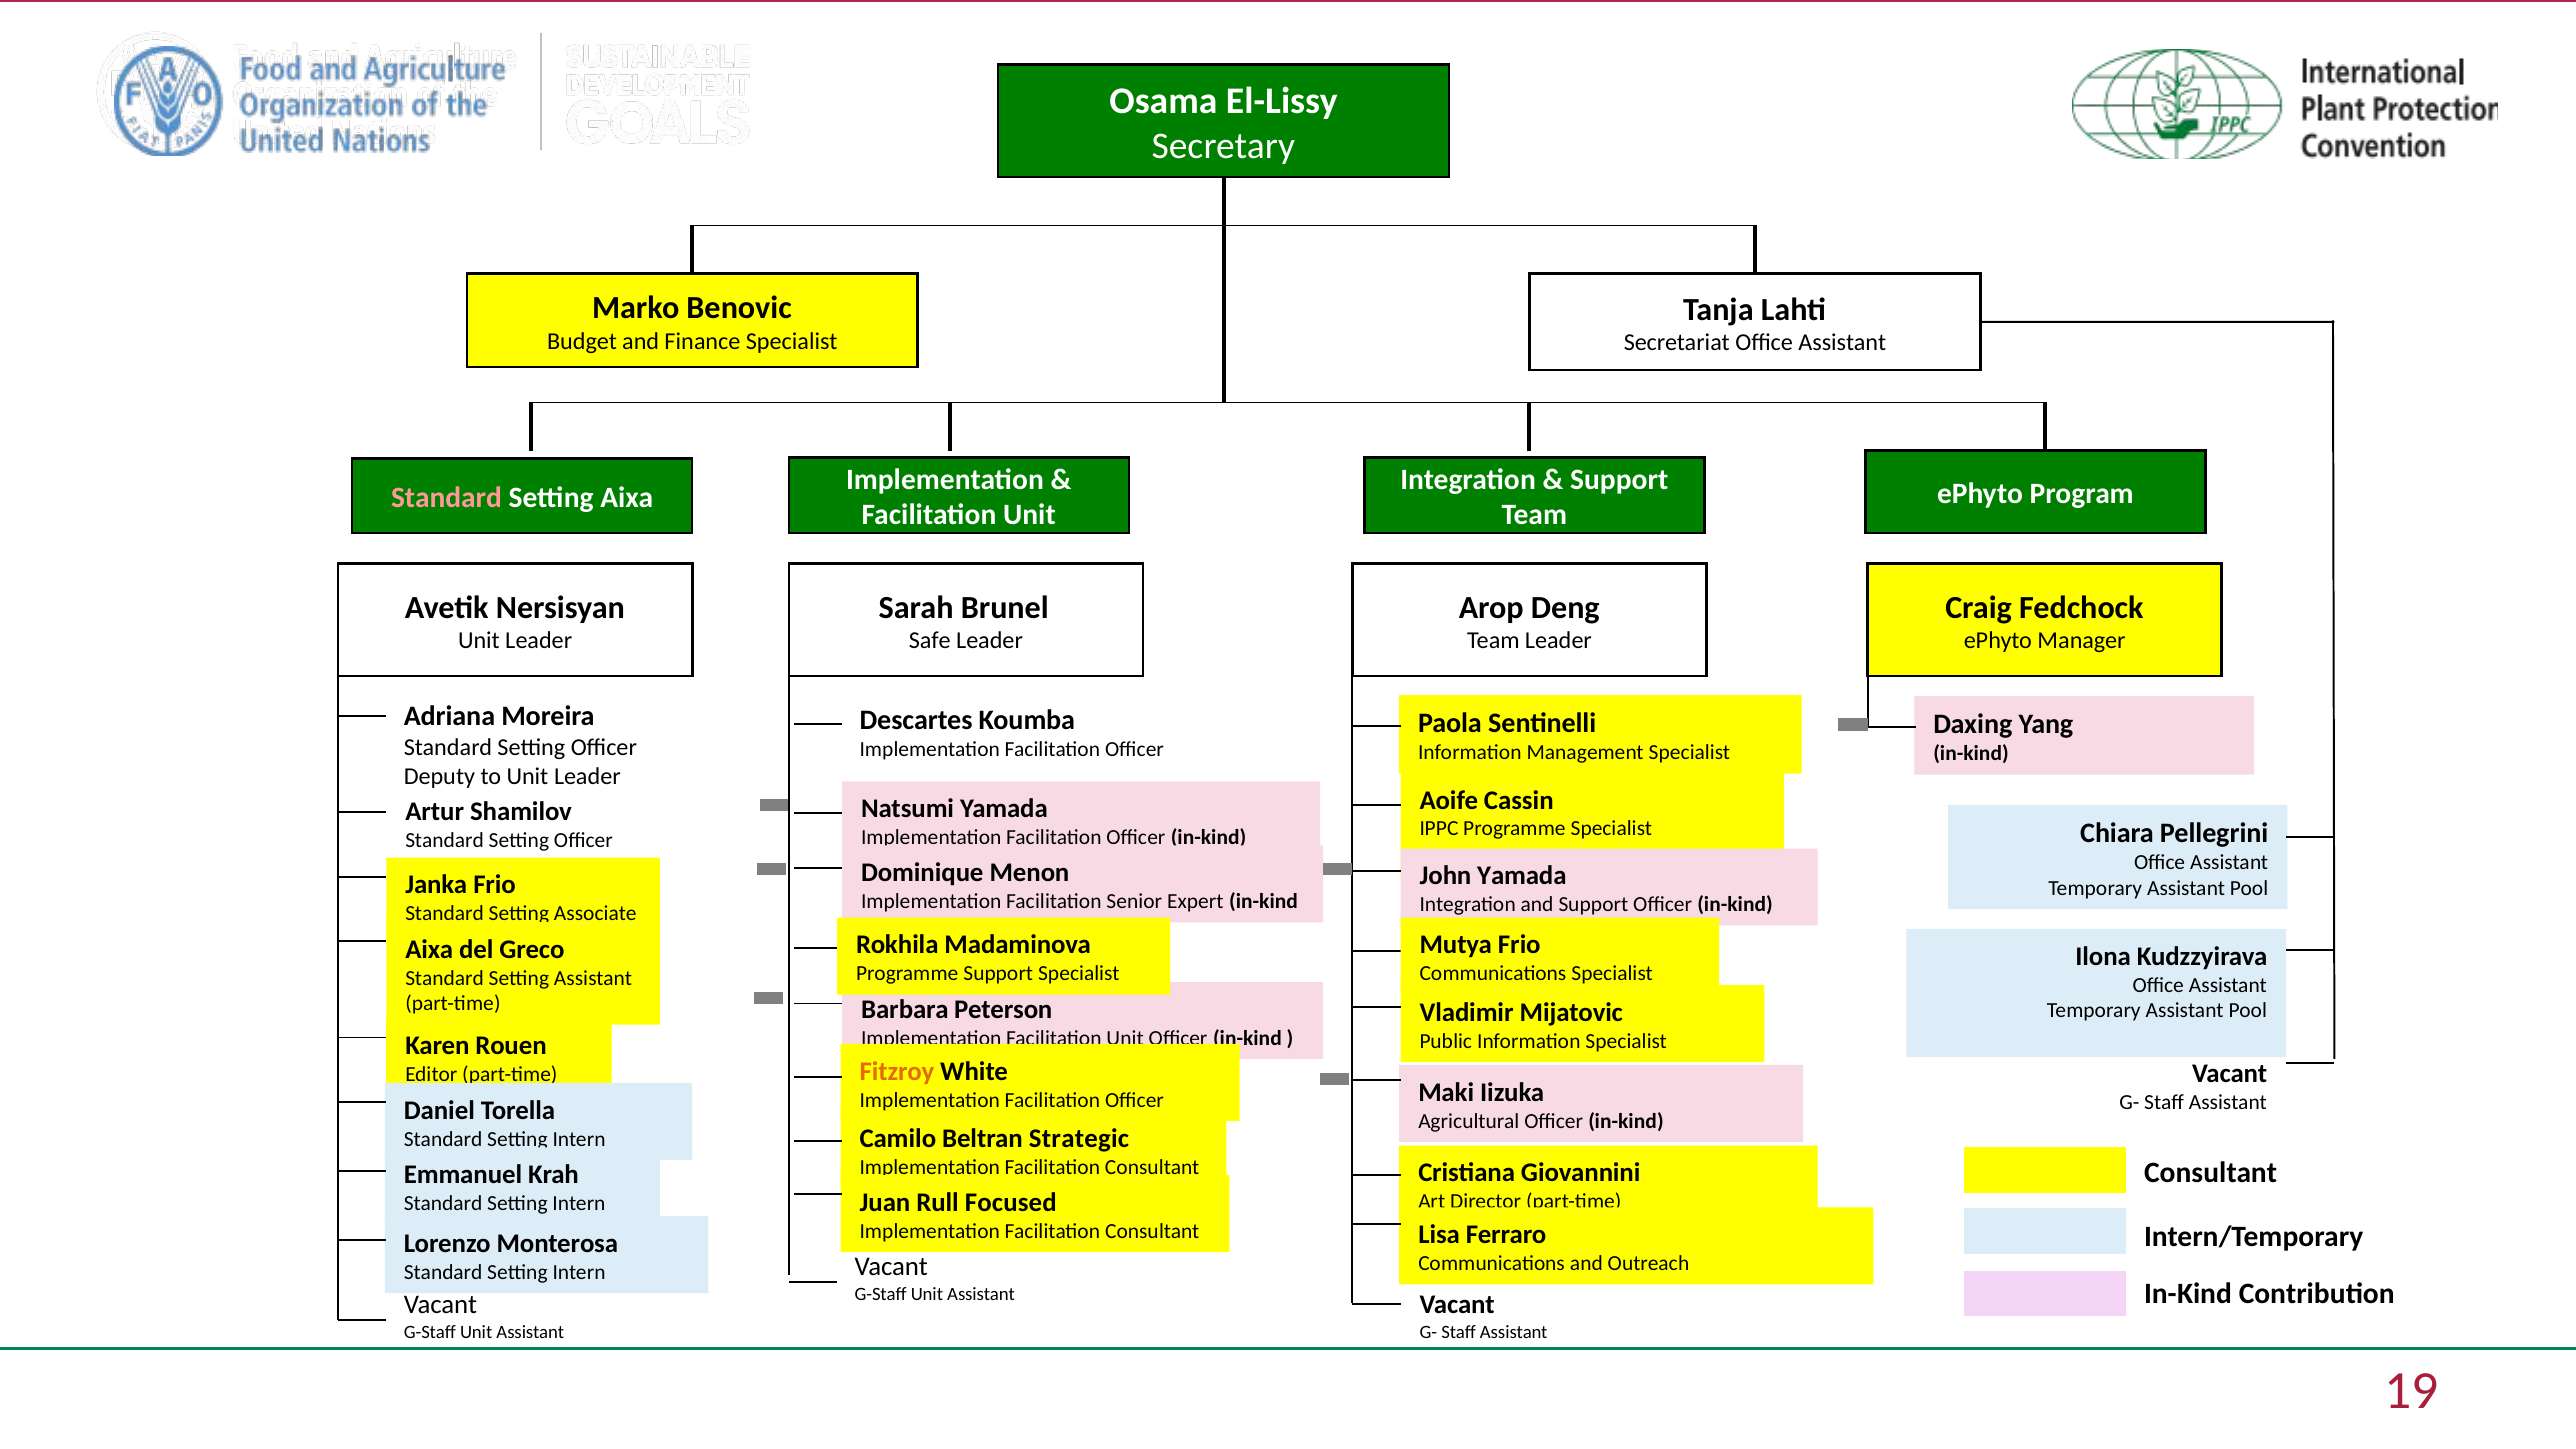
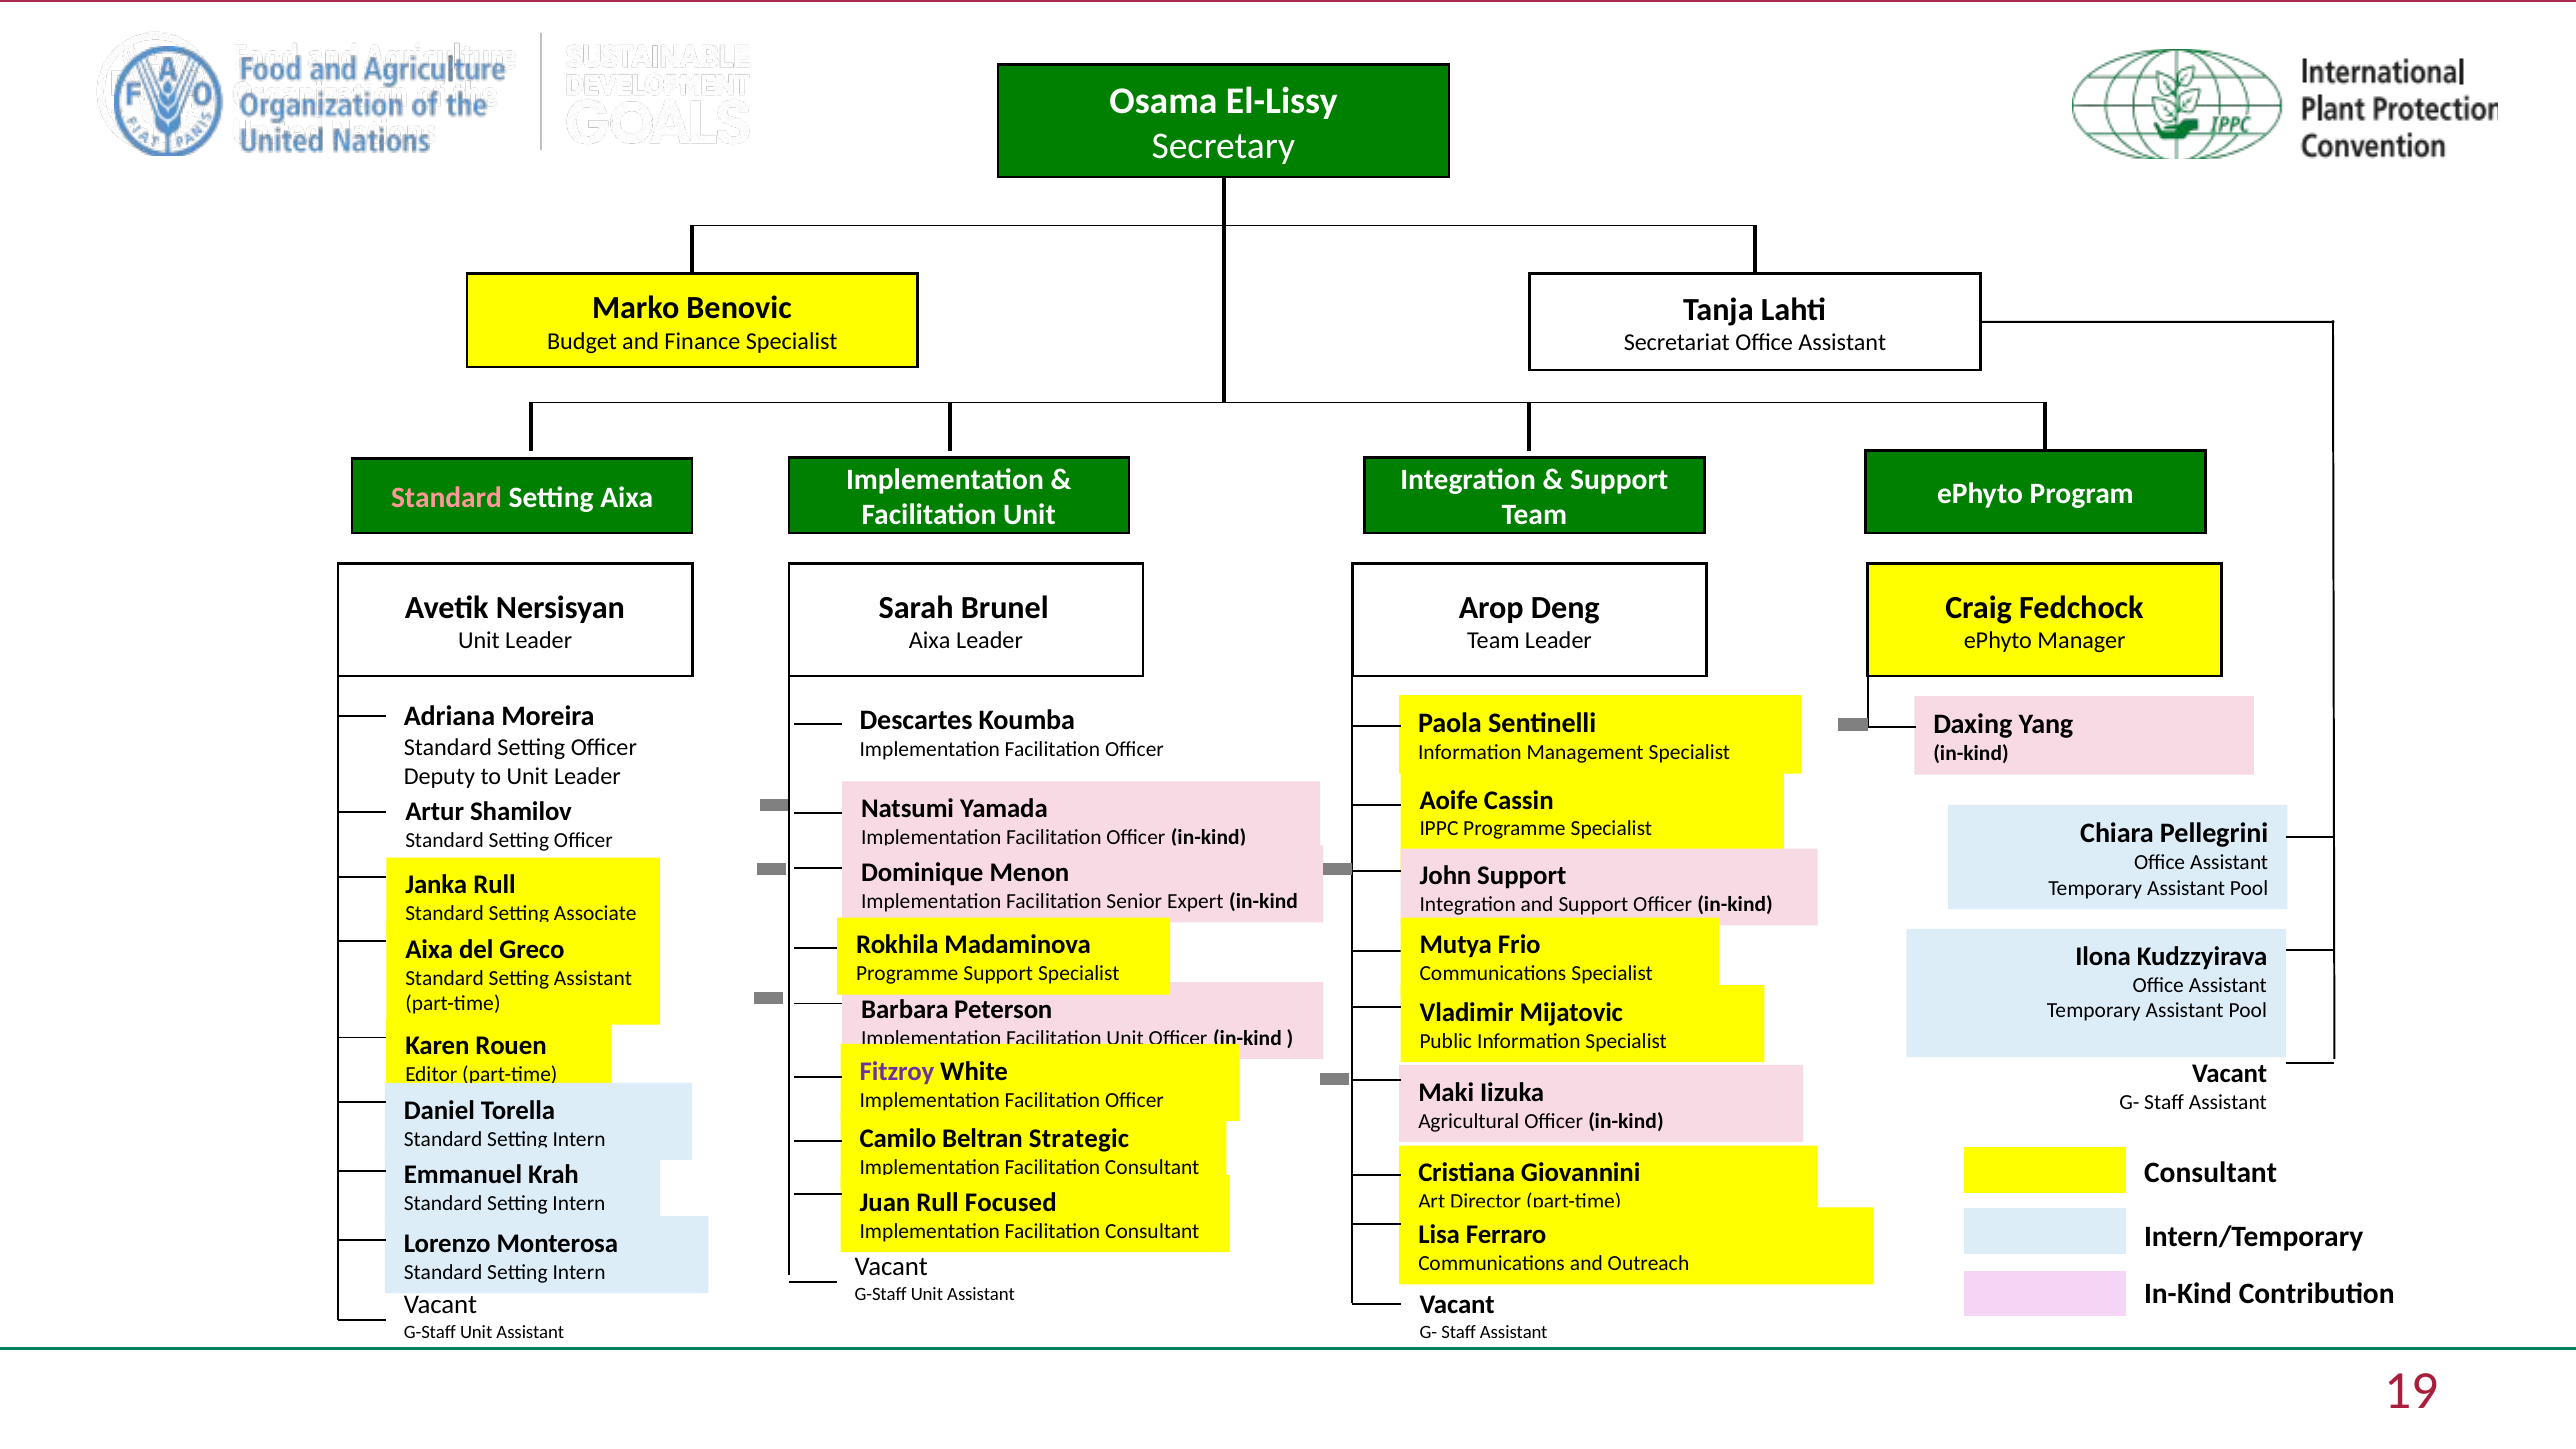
Safe at (930, 641): Safe -> Aixa
John Yamada: Yamada -> Support
Janka Frio: Frio -> Rull
Fitzroy colour: orange -> purple
